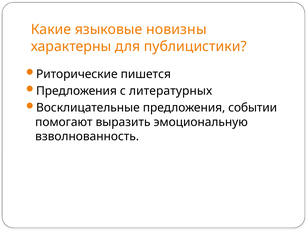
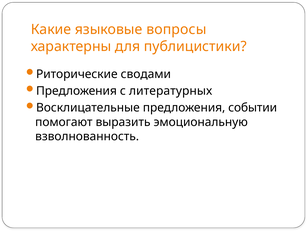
новизны: новизны -> вопросы
пишется: пишется -> сводами
